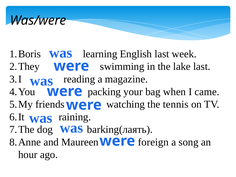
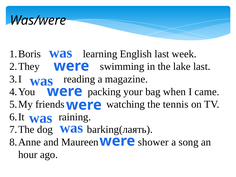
foreign: foreign -> shower
